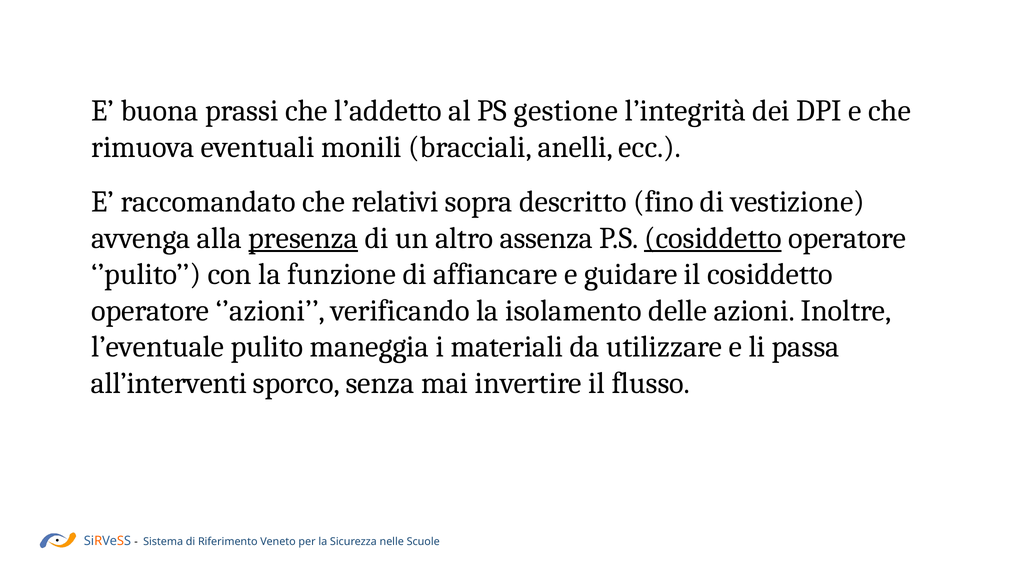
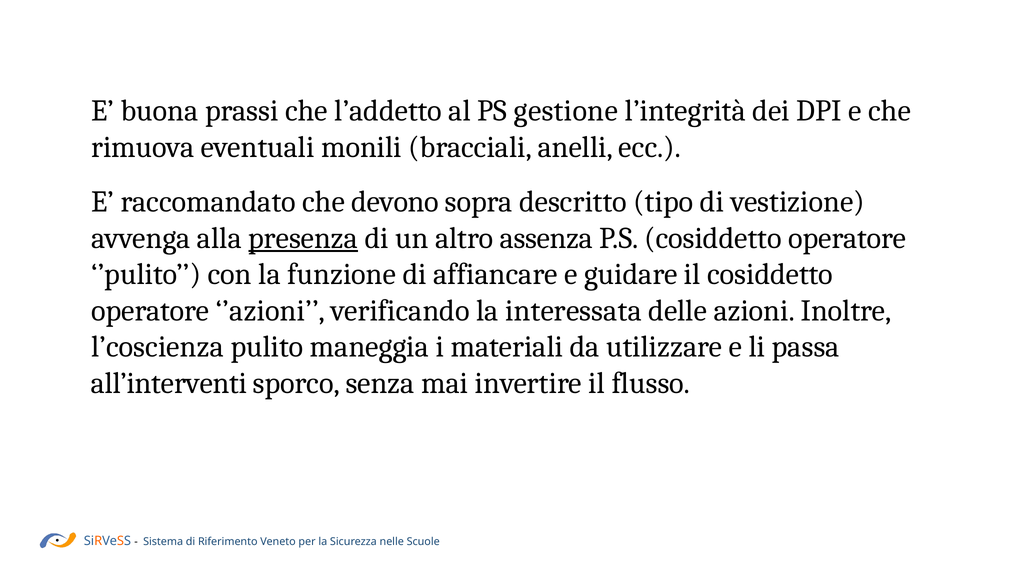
relativi: relativi -> devono
fino: fino -> tipo
cosiddetto at (713, 238) underline: present -> none
isolamento: isolamento -> interessata
l’eventuale: l’eventuale -> l’coscienza
